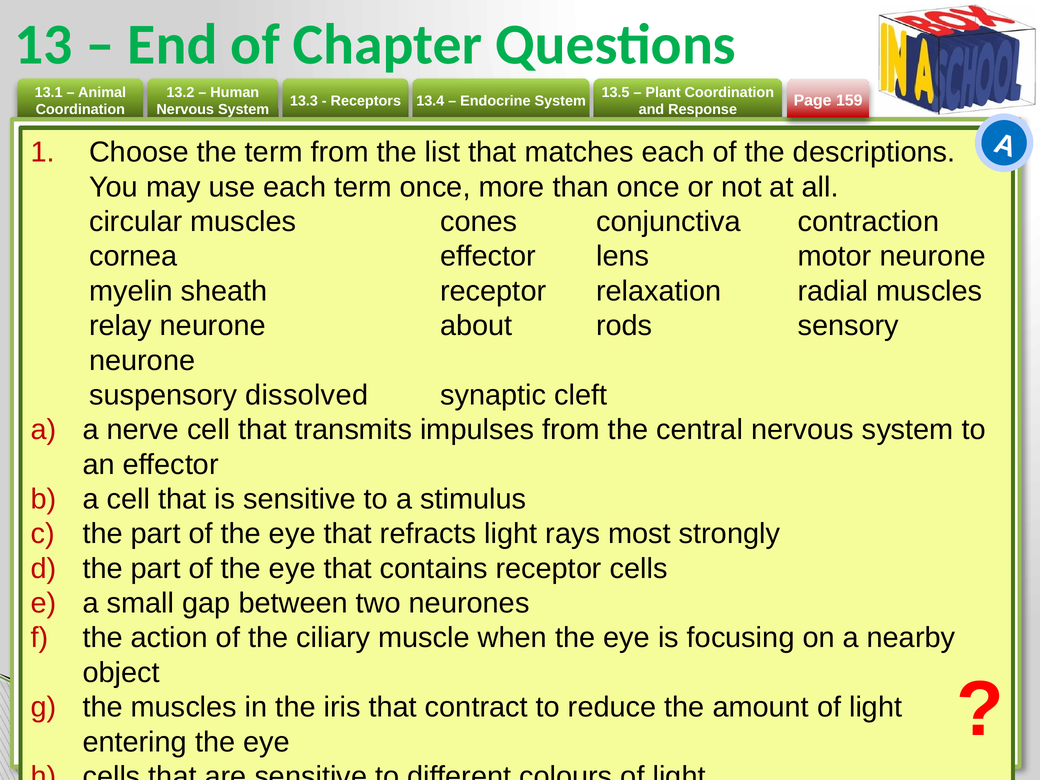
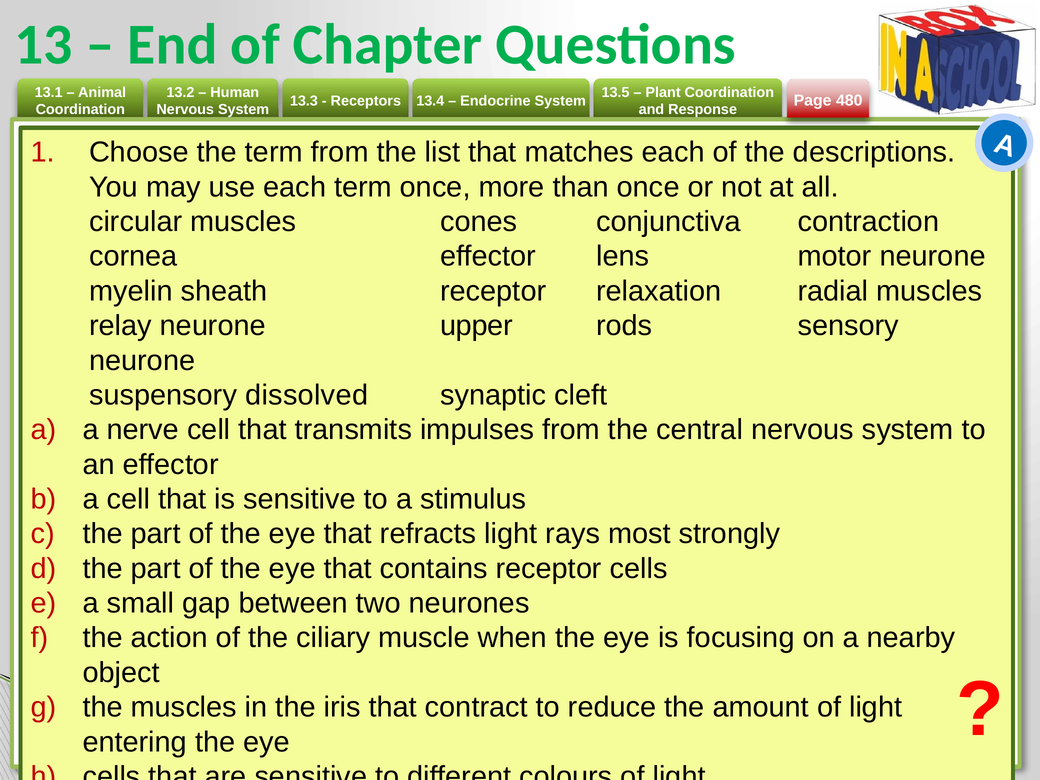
159: 159 -> 480
about: about -> upper
